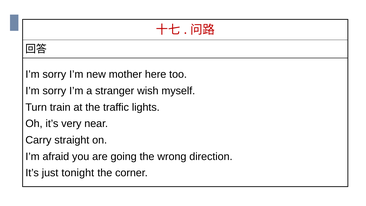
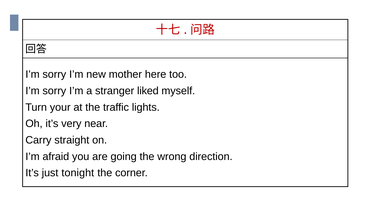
wish: wish -> liked
train: train -> your
